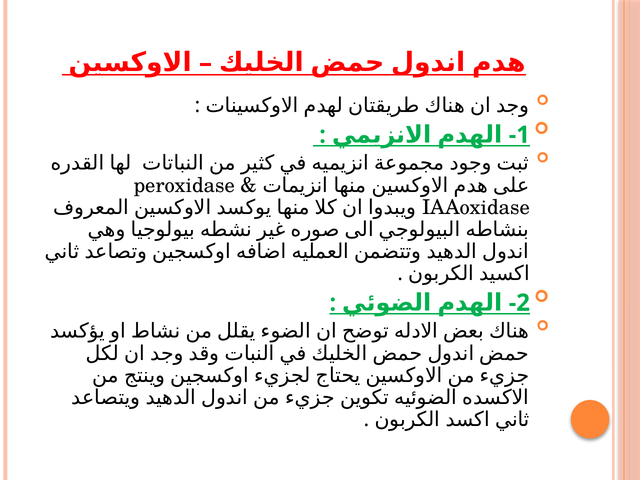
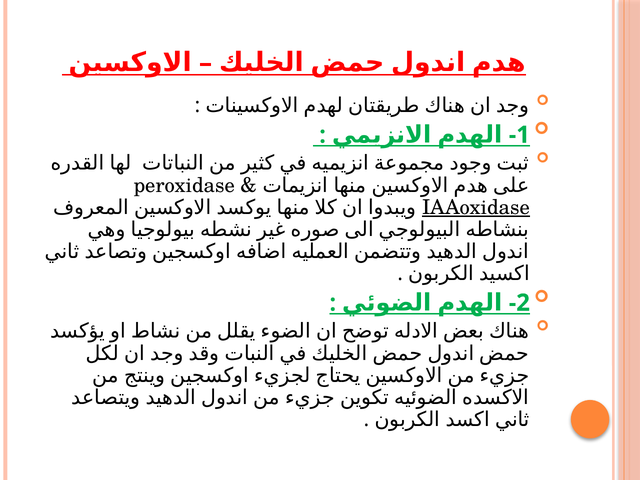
IAAoxidase underline: none -> present
